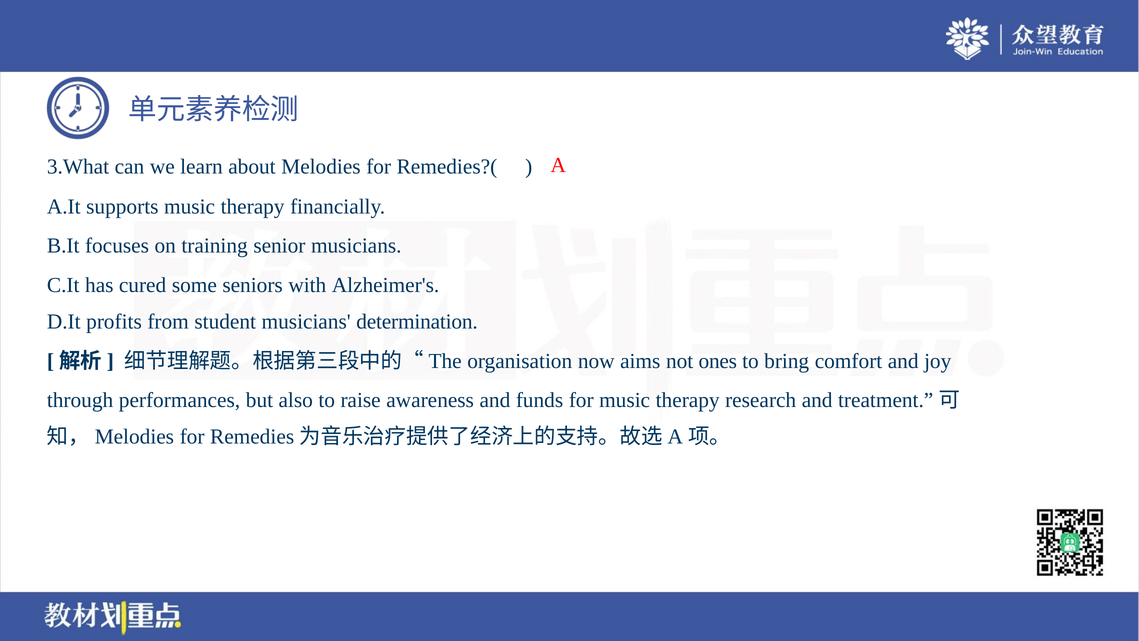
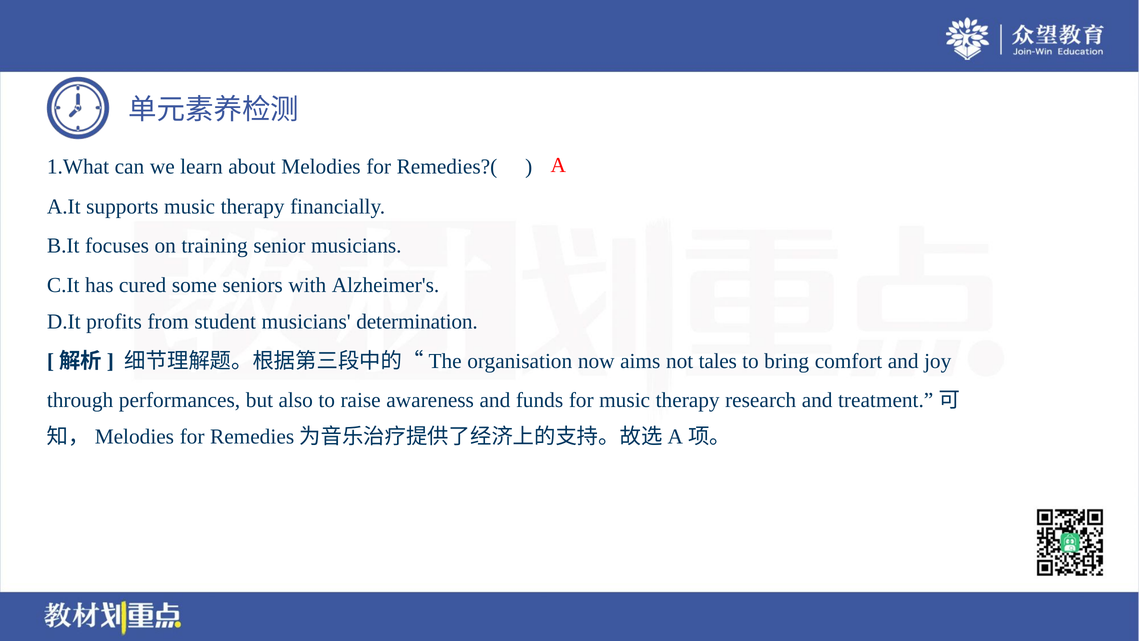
3.What: 3.What -> 1.What
ones: ones -> tales
